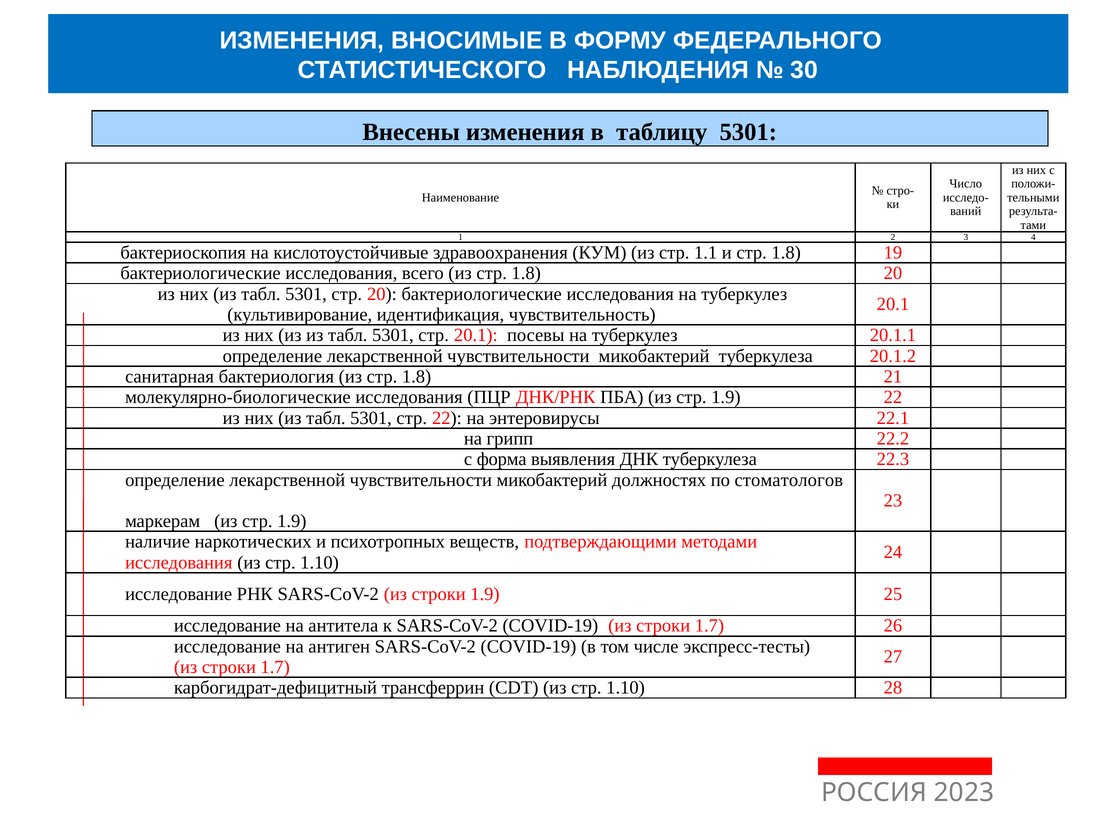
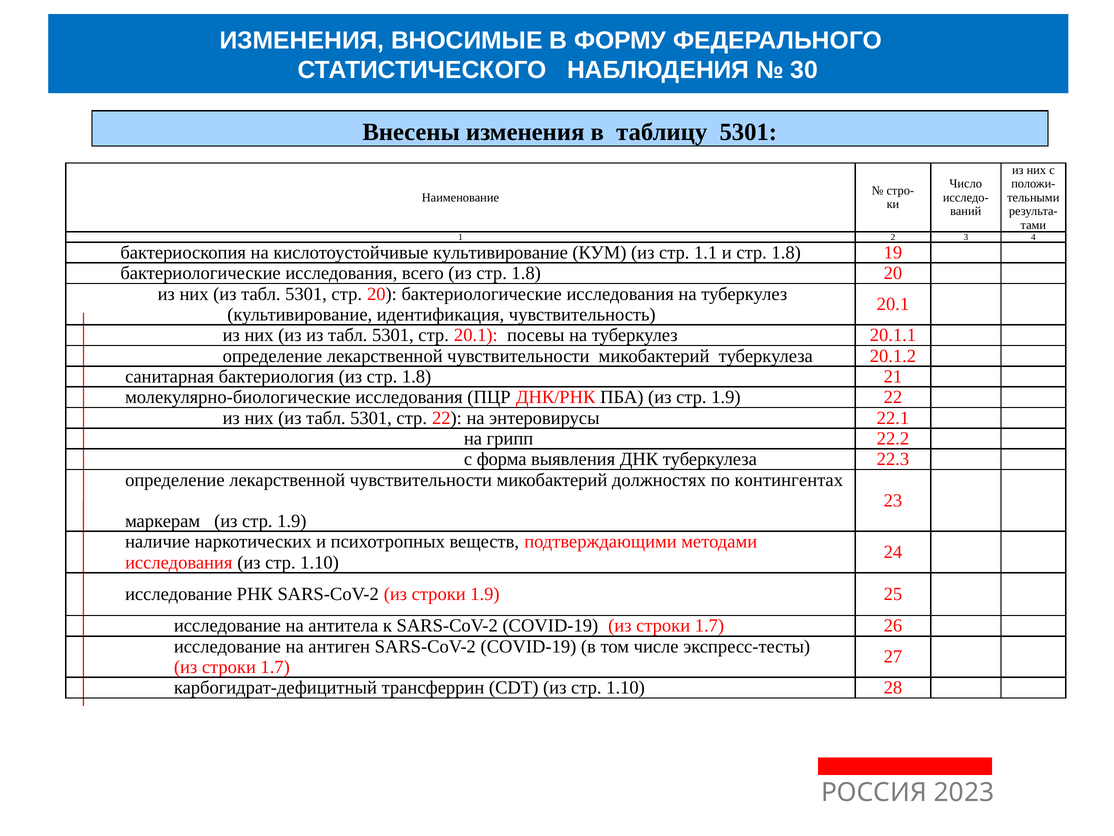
кислотоустойчивые здравоохранения: здравоохранения -> культивирование
стоматологов: стоматологов -> контингентах
